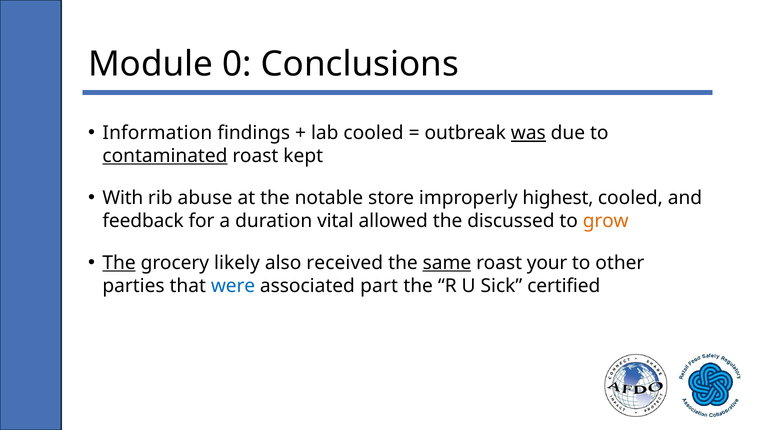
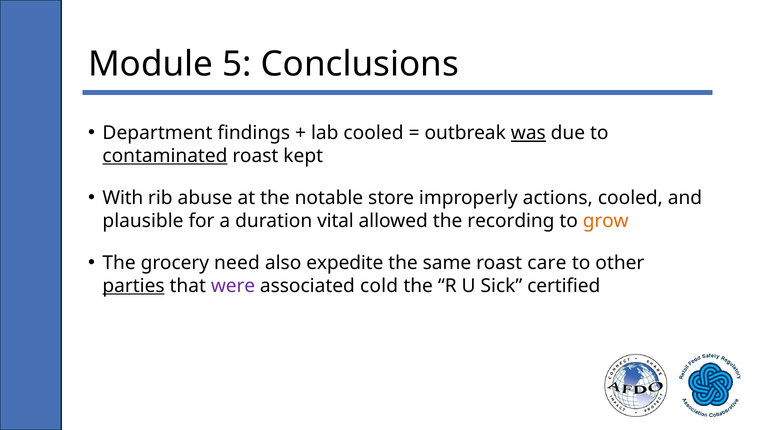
0: 0 -> 5
Information: Information -> Department
highest: highest -> actions
feedback: feedback -> plausible
discussed: discussed -> recording
The at (119, 263) underline: present -> none
likely: likely -> need
received: received -> expedite
same underline: present -> none
your: your -> care
parties underline: none -> present
were colour: blue -> purple
part: part -> cold
